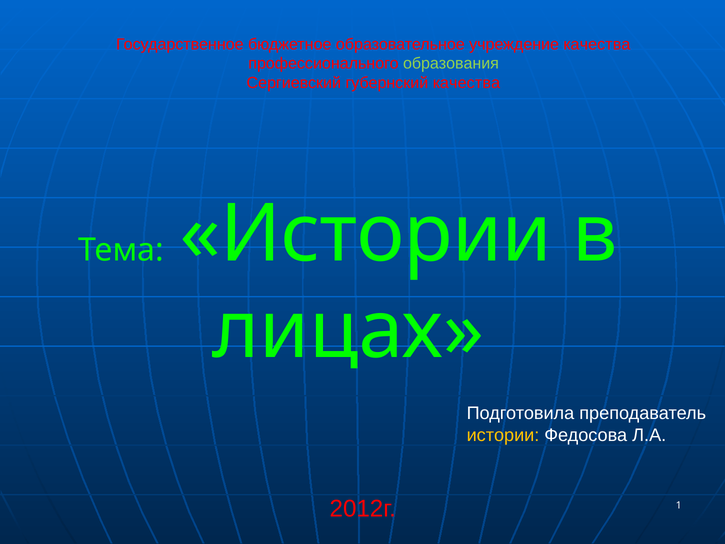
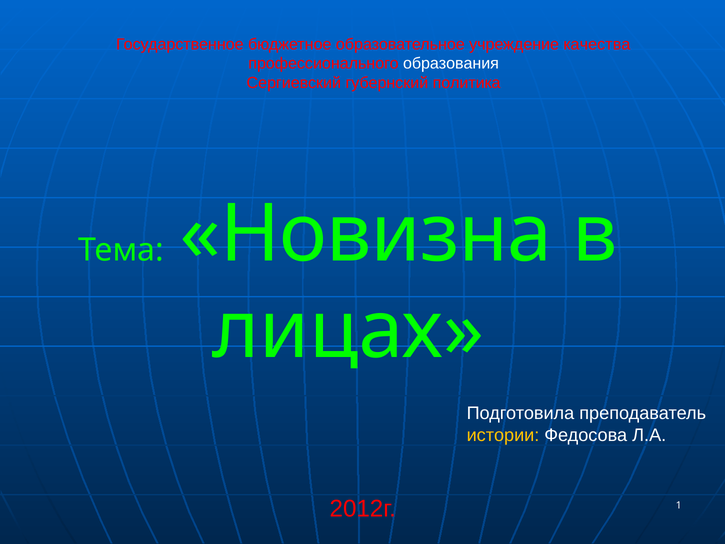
образования colour: light green -> white
губернский качества: качества -> политика
Тема Истории: Истории -> Новизна
